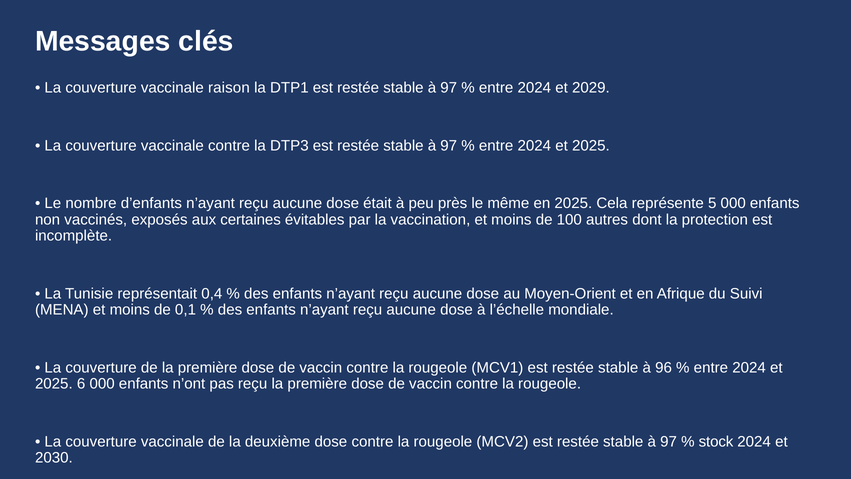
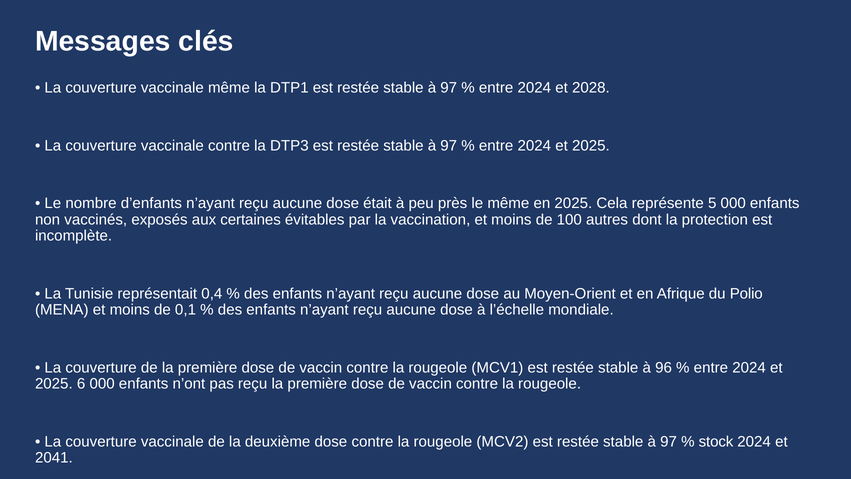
vaccinale raison: raison -> même
2029: 2029 -> 2028
Suivi: Suivi -> Polio
2030: 2030 -> 2041
